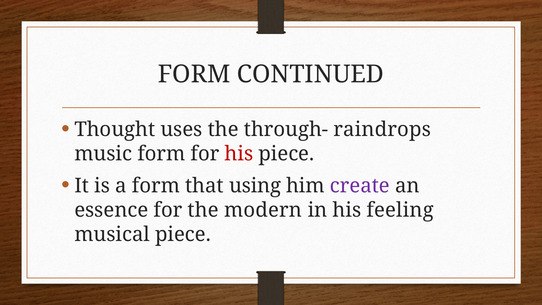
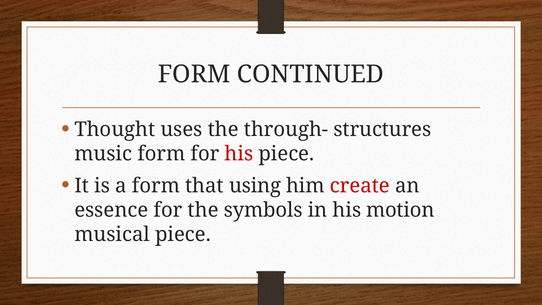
raindrops: raindrops -> structures
create colour: purple -> red
modern: modern -> symbols
feeling: feeling -> motion
